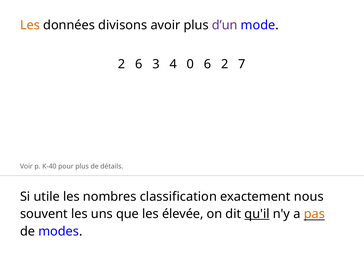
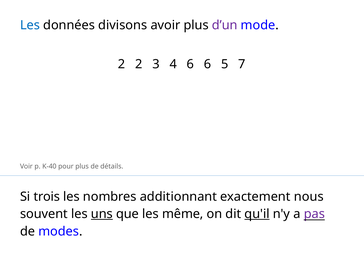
Les at (30, 25) colour: orange -> blue
2 6: 6 -> 2
4 0: 0 -> 6
6 2: 2 -> 5
utile: utile -> trois
classification: classification -> additionnant
uns underline: none -> present
élevée: élevée -> même
pas colour: orange -> purple
